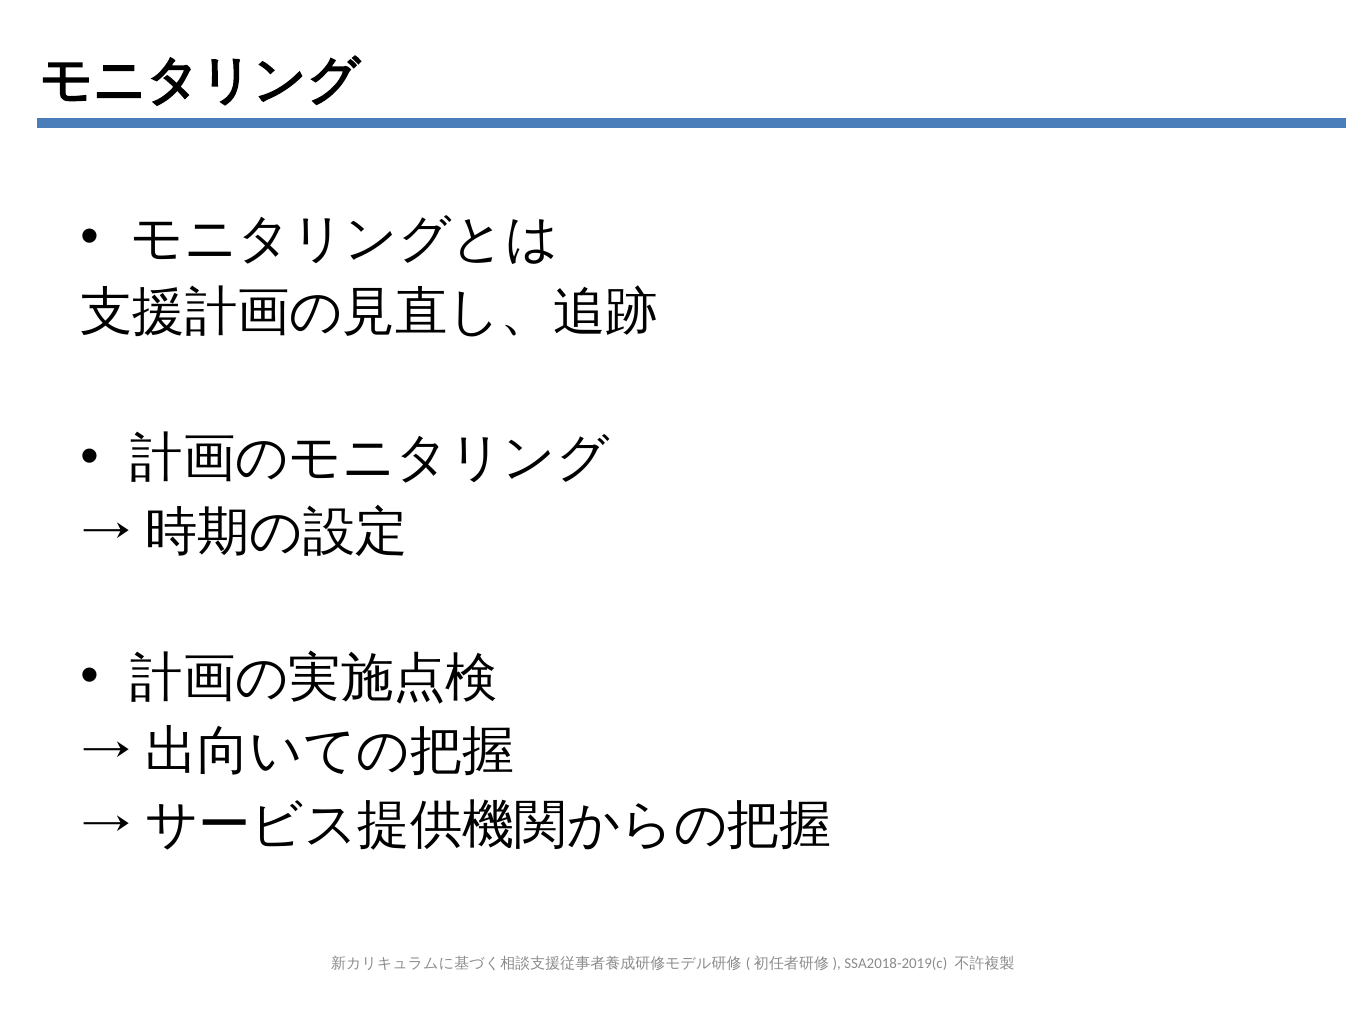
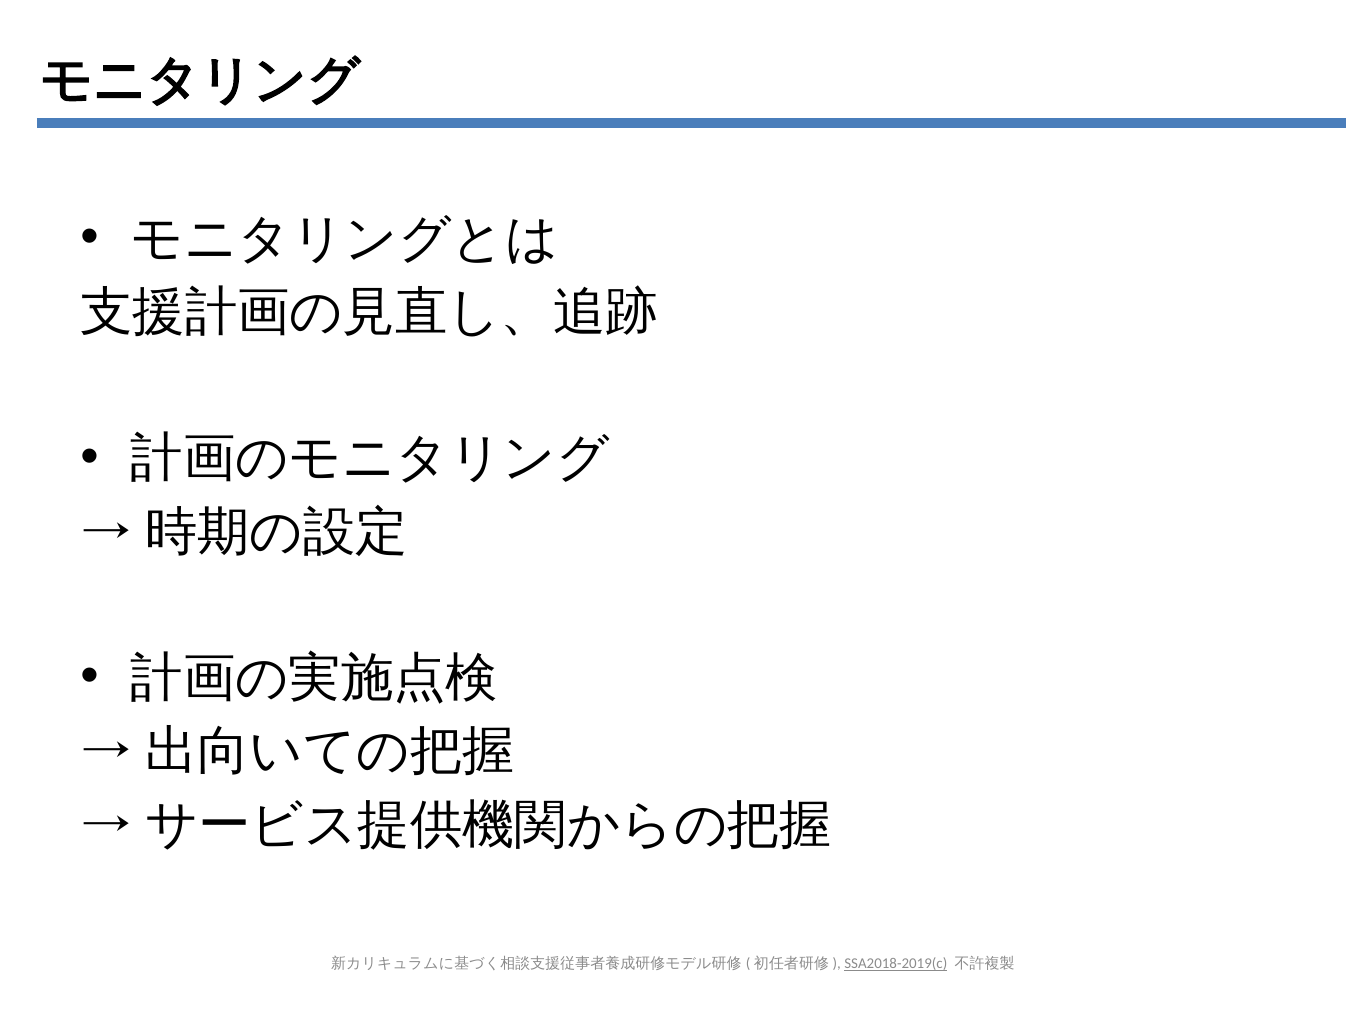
SSA2018-2019(c underline: none -> present
